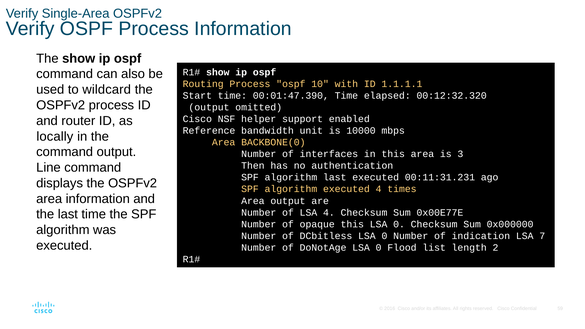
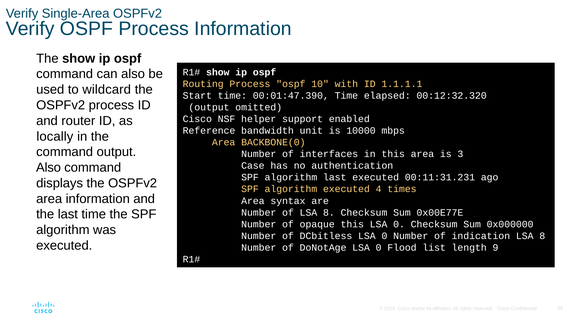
Line at (48, 168): Line -> Also
Then: Then -> Case
Area output: output -> syntax
of LSA 4: 4 -> 8
indication LSA 7: 7 -> 8
2: 2 -> 9
